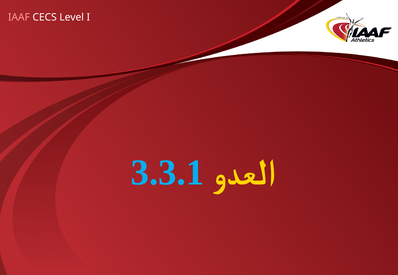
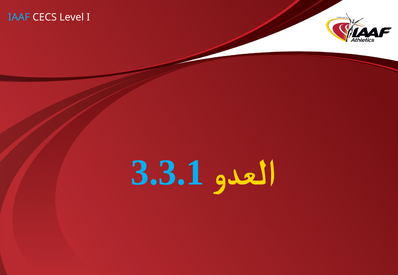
IAAF colour: pink -> light blue
